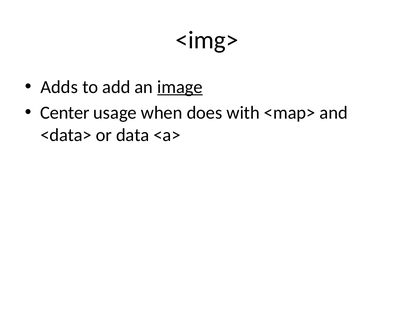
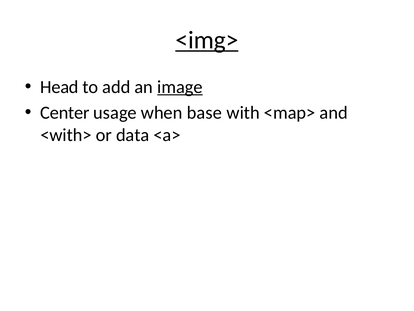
<img> underline: none -> present
Adds: Adds -> Head
does: does -> base
<data>: <data> -> <with>
